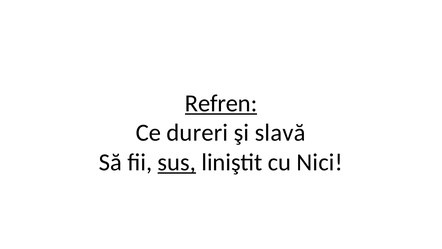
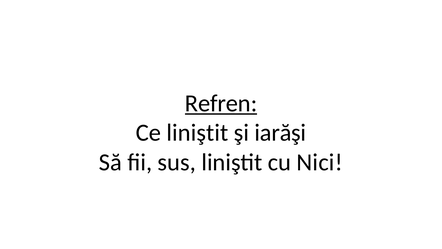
Ce dureri: dureri -> liniştit
slavă: slavă -> iarăşi
sus underline: present -> none
